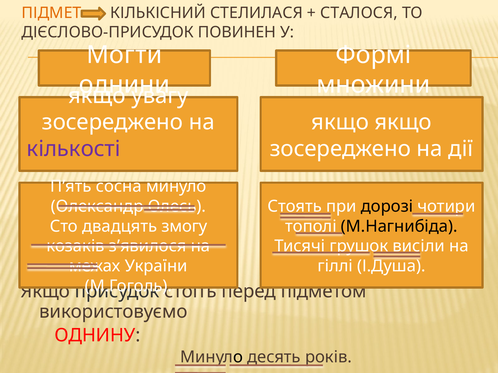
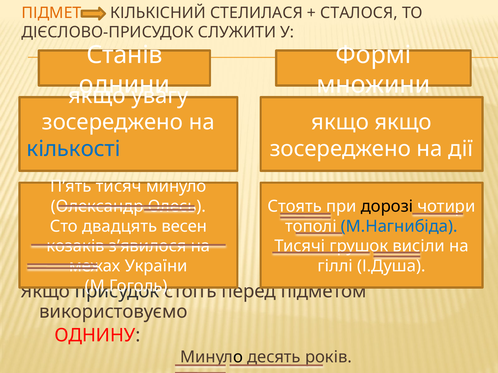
ПОВИНЕН: ПОВИНЕН -> СЛУЖИТИ
Могти: Могти -> Станів
кількості colour: purple -> blue
сосна: сосна -> тисяч
змогу: змогу -> весен
М.Нагнибіда colour: black -> blue
